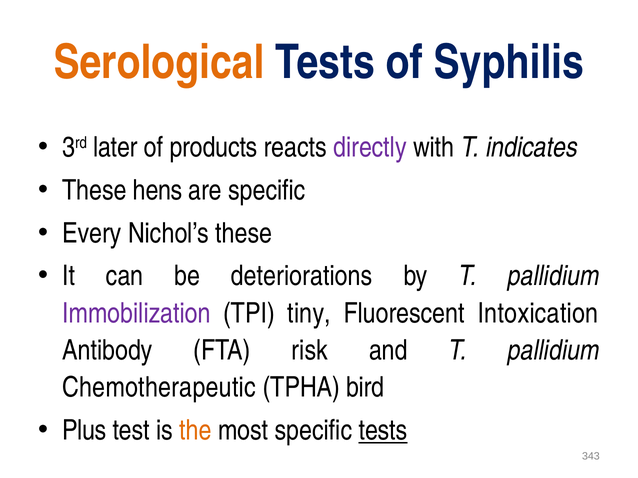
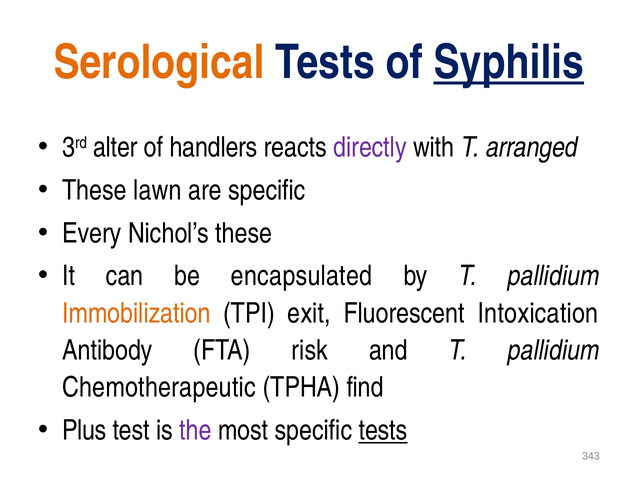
Syphilis underline: none -> present
later: later -> alter
products: products -> handlers
indicates: indicates -> arranged
hens: hens -> lawn
deteriorations: deteriorations -> encapsulated
Immobilization colour: purple -> orange
tiny: tiny -> exit
bird: bird -> find
the colour: orange -> purple
